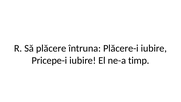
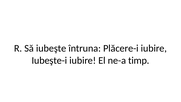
plăcere: plăcere -> iubeşte
Pricepe-i: Pricepe-i -> Iubeşte-i
